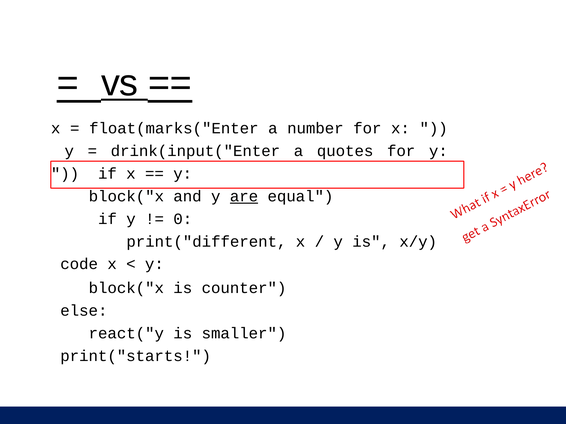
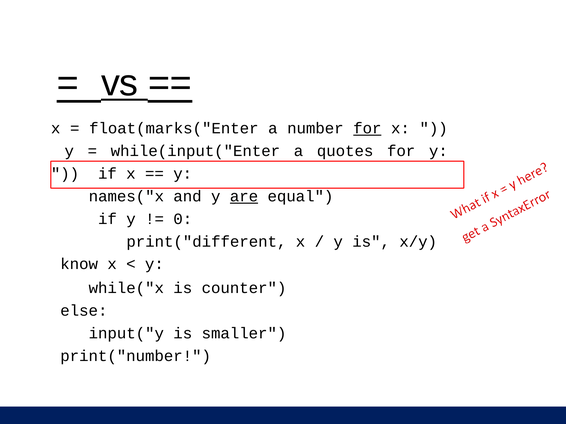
for at (367, 129) underline: none -> present
drink(input("Enter: drink(input("Enter -> while(input("Enter
block("x at (126, 197): block("x -> names("x
code: code -> know
block("x at (126, 288): block("x -> while("x
react("y: react("y -> input("y
print("starts: print("starts -> print("number
